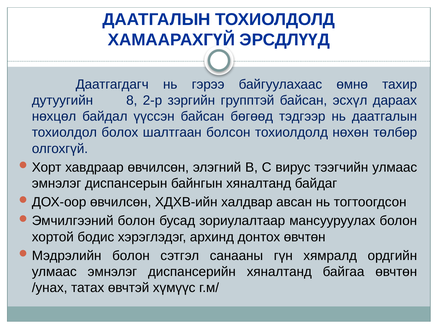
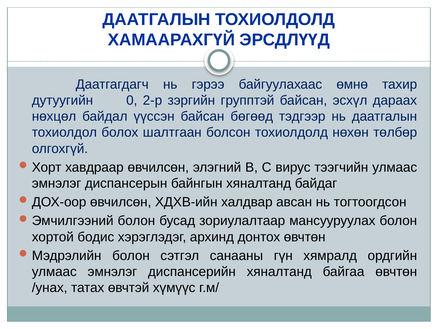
8: 8 -> 0
